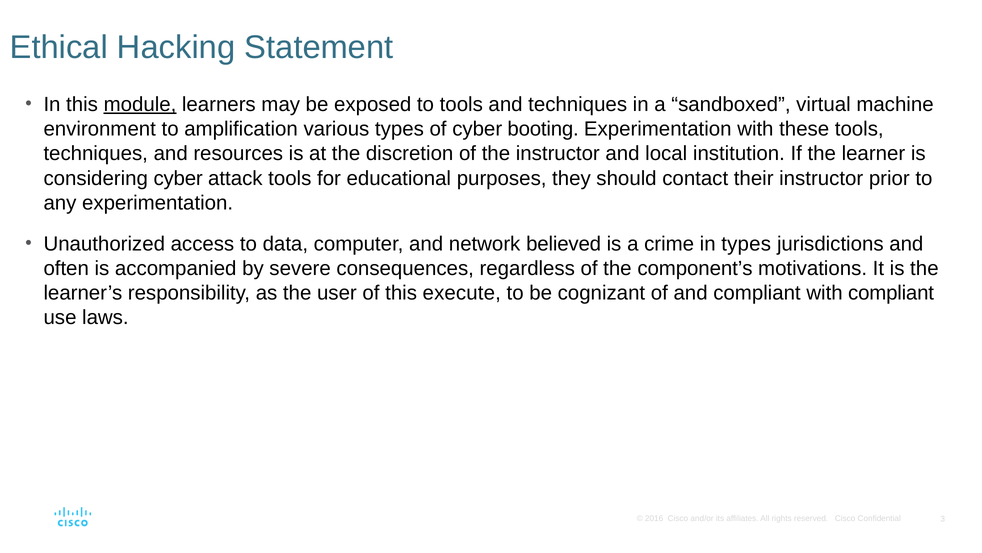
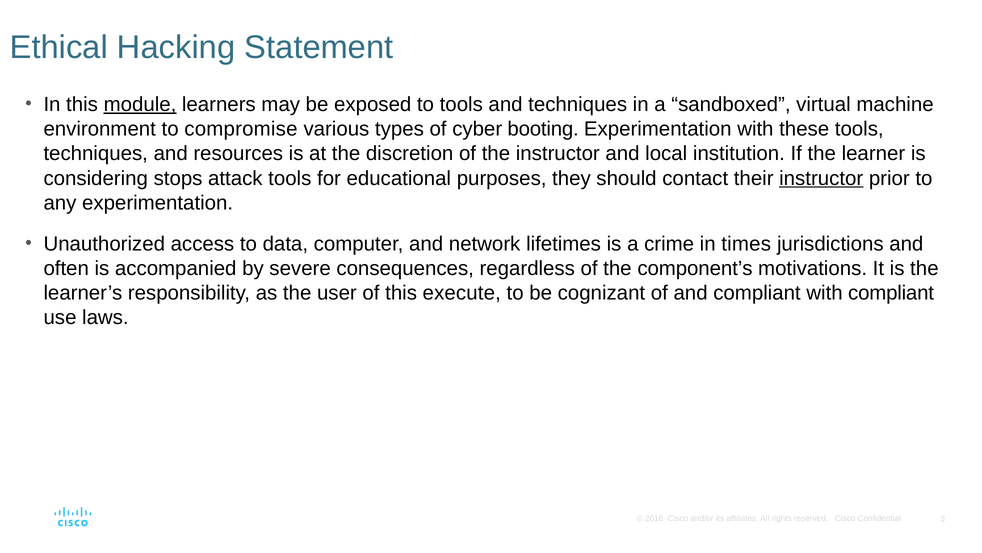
amplification: amplification -> compromise
considering cyber: cyber -> stops
instructor at (821, 178) underline: none -> present
believed: believed -> lifetimes
in types: types -> times
